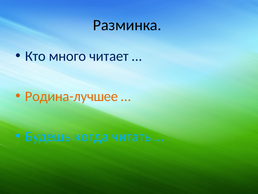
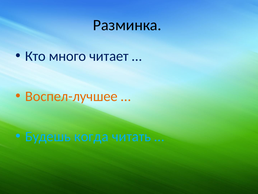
Родина-лучшее: Родина-лучшее -> Воспел-лучшее
